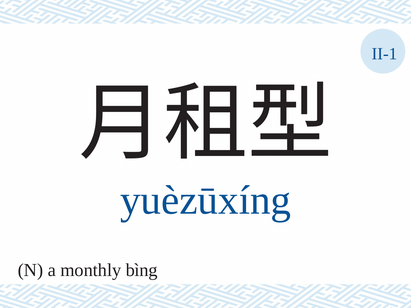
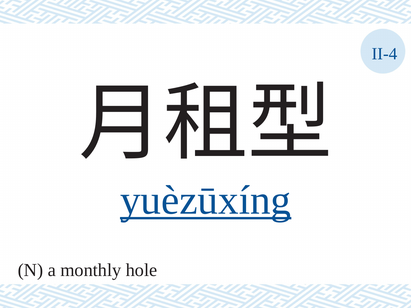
II-1: II-1 -> II-4
yuèzūxíng underline: none -> present
bìng: bìng -> hole
